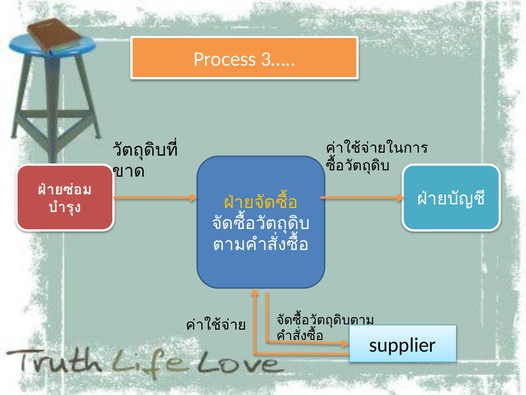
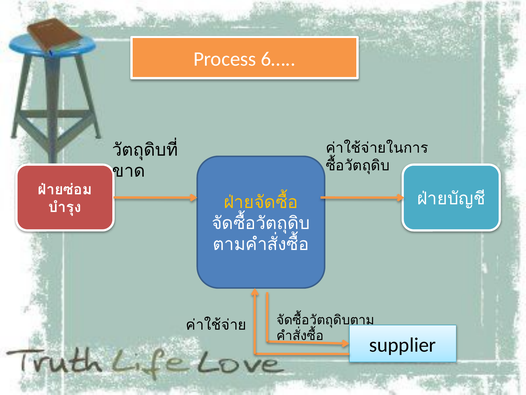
3…: 3… -> 6…
